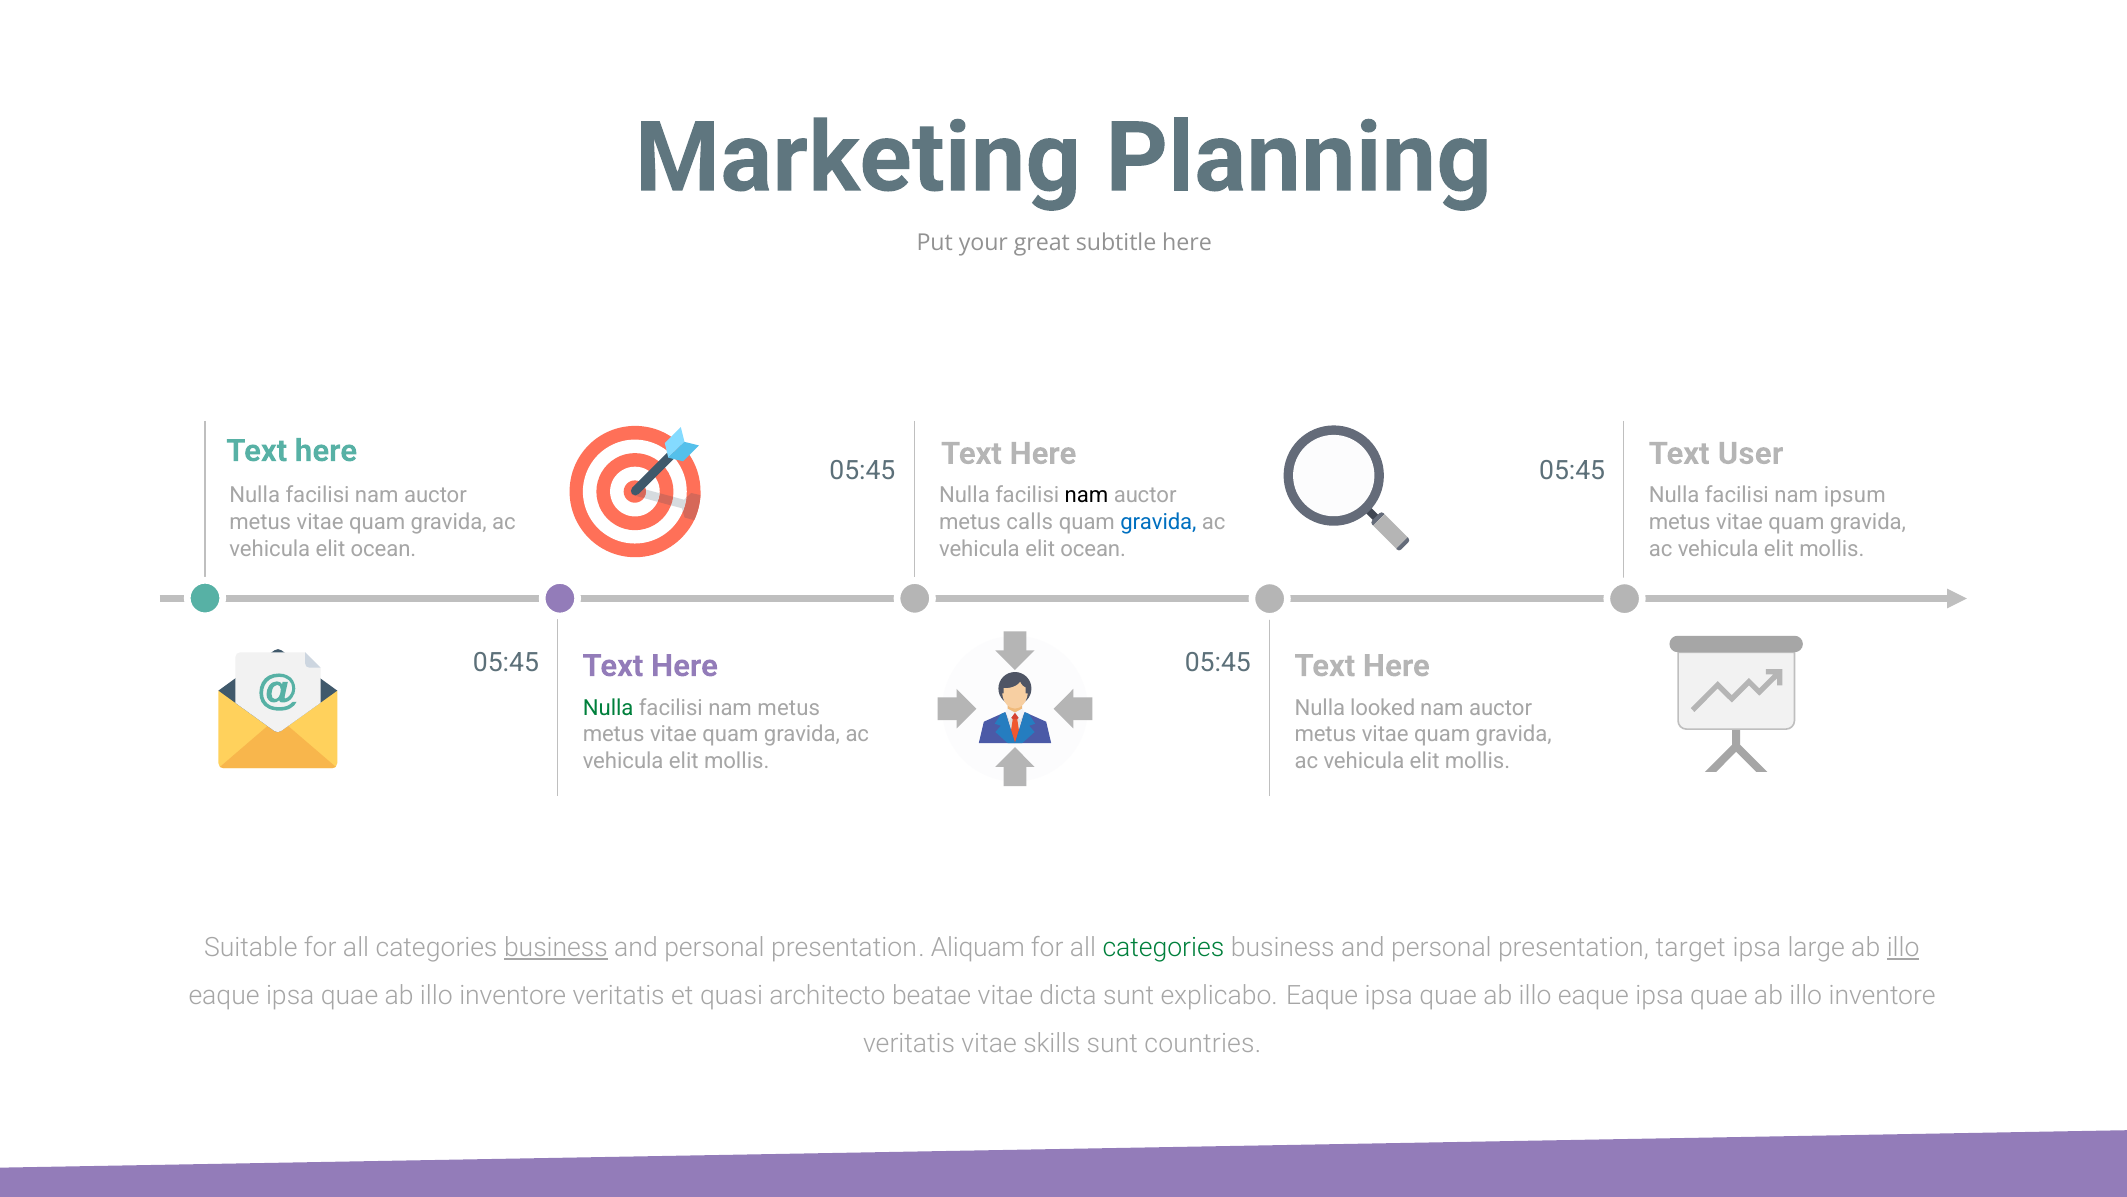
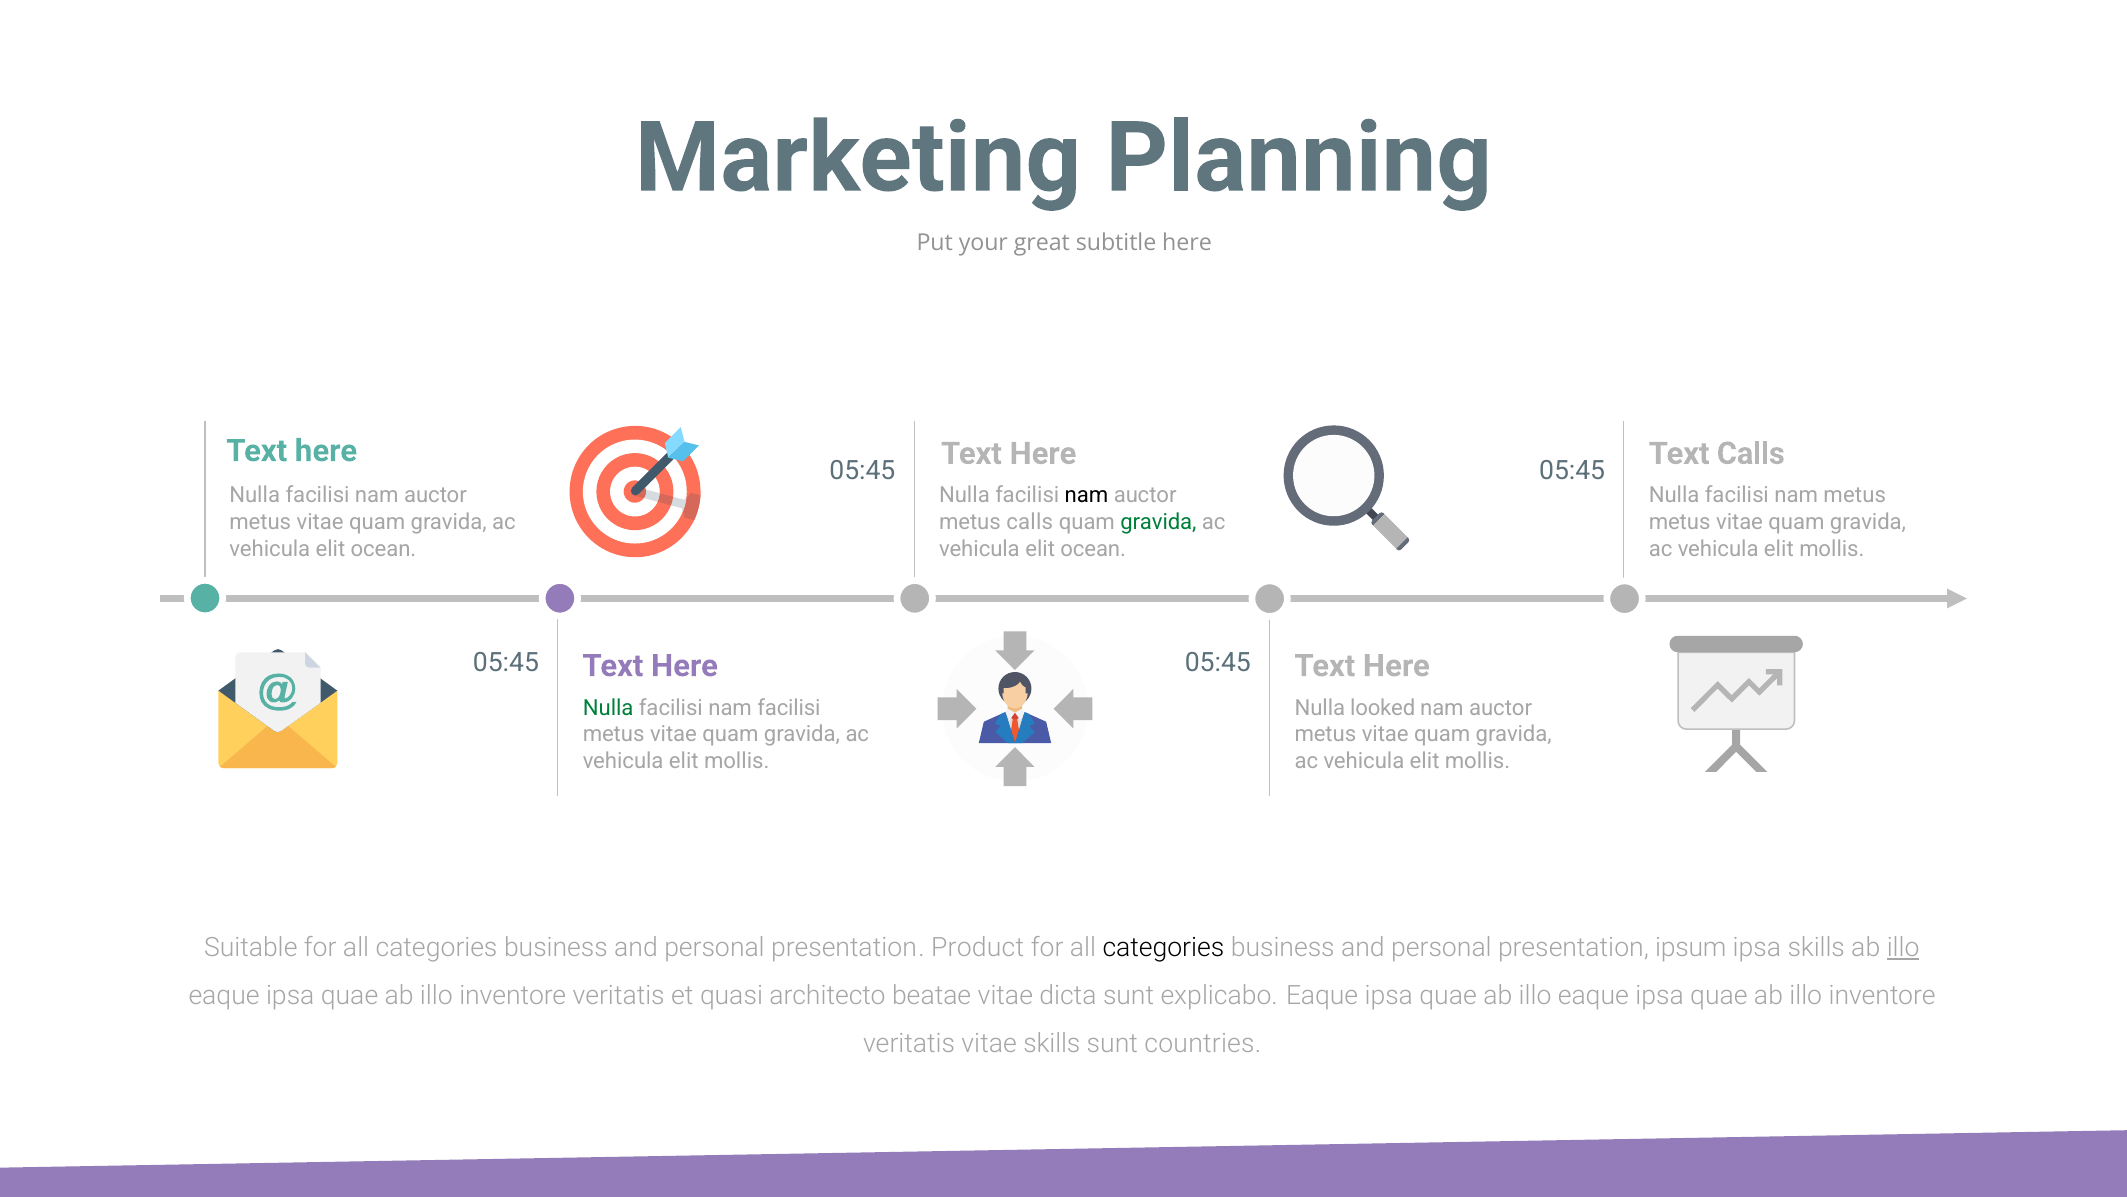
Text User: User -> Calls
nam ipsum: ipsum -> metus
gravida at (1158, 522) colour: blue -> green
nam metus: metus -> facilisi
business at (556, 947) underline: present -> none
Aliquam: Aliquam -> Product
categories at (1163, 947) colour: green -> black
target: target -> ipsum
ipsa large: large -> skills
